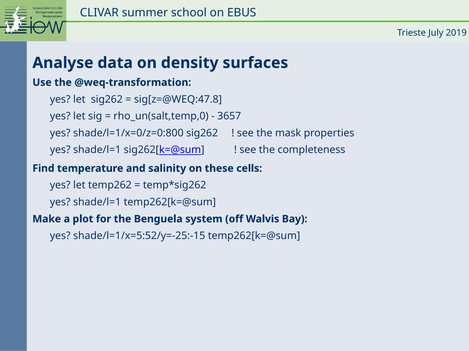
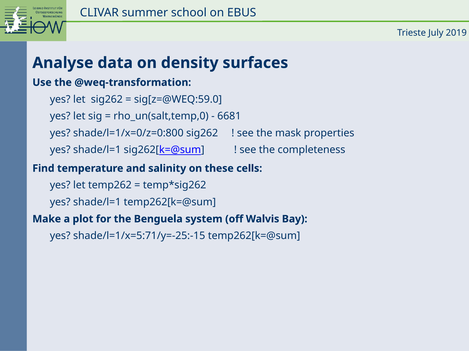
sig[z=@WEQ:47.8: sig[z=@WEQ:47.8 -> sig[z=@WEQ:59.0
3657: 3657 -> 6681
shade/l=1/x=5:52/y=-25:-15: shade/l=1/x=5:52/y=-25:-15 -> shade/l=1/x=5:71/y=-25:-15
